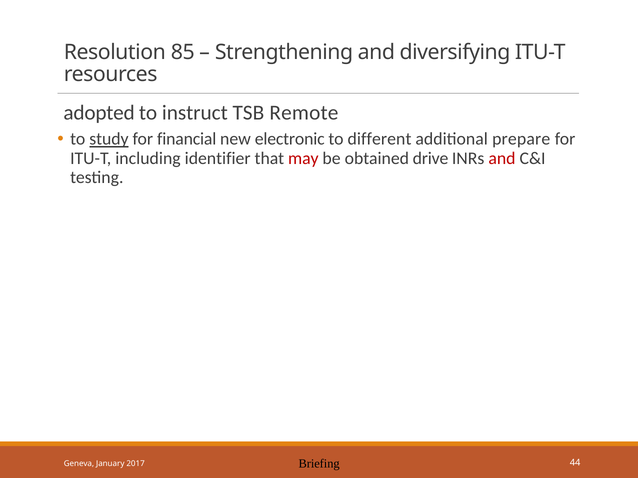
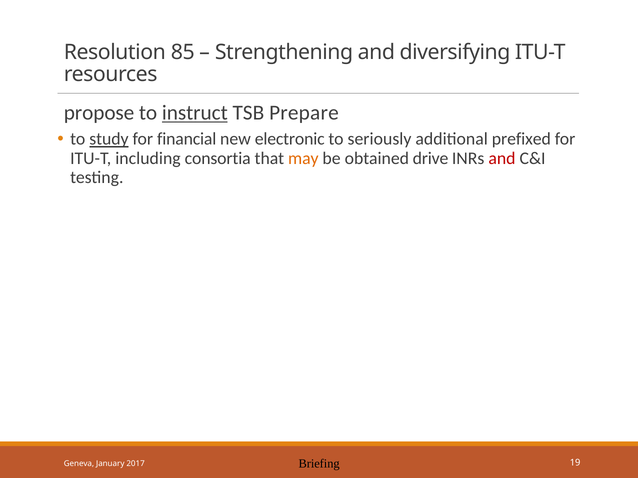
adopted: adopted -> propose
instruct underline: none -> present
Remote: Remote -> Prepare
different: different -> seriously
prepare: prepare -> prefixed
identifier: identifier -> consortia
may colour: red -> orange
44: 44 -> 19
